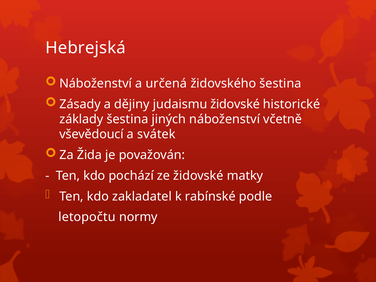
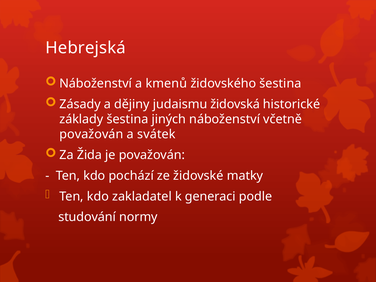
určená: určená -> kmenů
judaismu židovské: židovské -> židovská
vševědoucí at (91, 134): vševědoucí -> považován
rabínské: rabínské -> generaci
letopočtu: letopočtu -> studování
